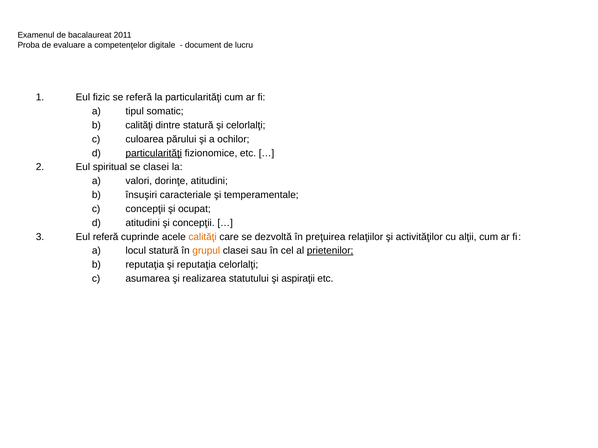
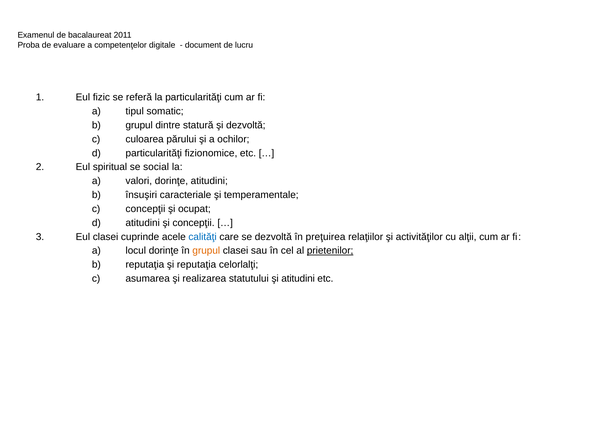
calităţi at (139, 125): calităţi -> grupul
şi celorlalţi: celorlalţi -> dezvoltă
particularităţi at (154, 153) underline: present -> none
se clasei: clasei -> social
Eul referă: referă -> clasei
calităţi at (203, 237) colour: orange -> blue
locul statură: statură -> dorinţe
şi aspiraţii: aspiraţii -> atitudini
